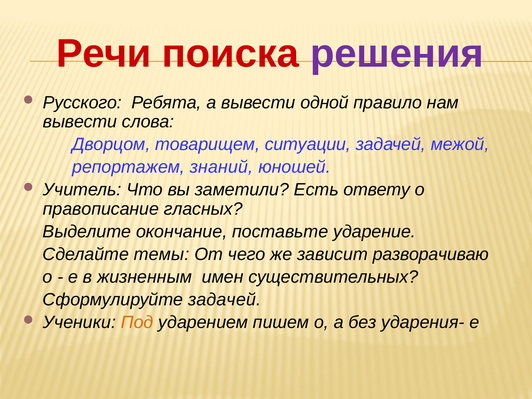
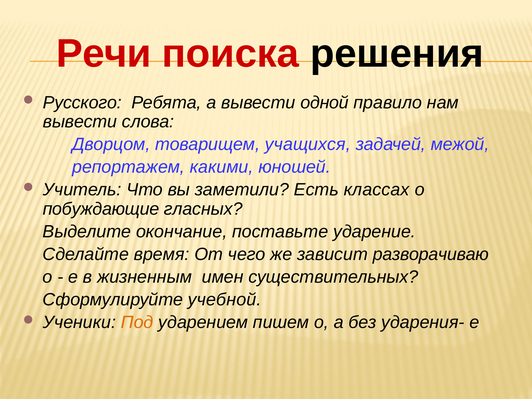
решения colour: purple -> black
ситуации: ситуации -> учащихся
знаний: знаний -> какими
ответу: ответу -> классах
правописание: правописание -> побуждающие
темы: темы -> время
Сформулируйте задачей: задачей -> учебной
